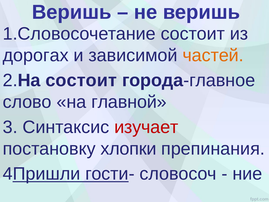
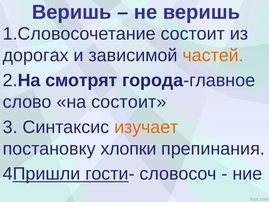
2.На состоит: состоит -> смотрят
на главной: главной -> состоит
изучает colour: red -> orange
